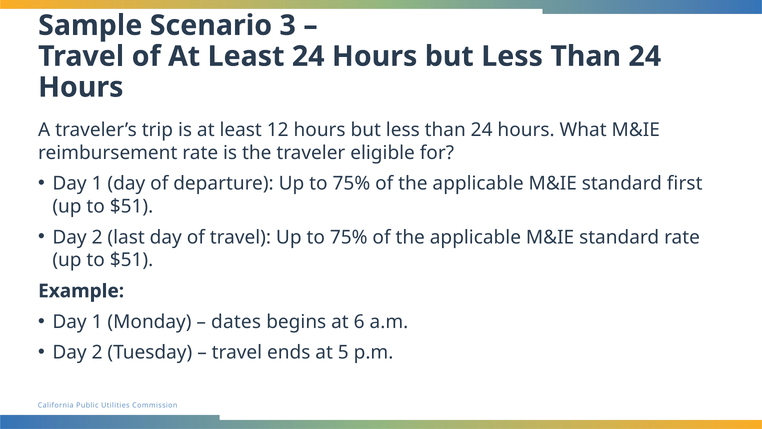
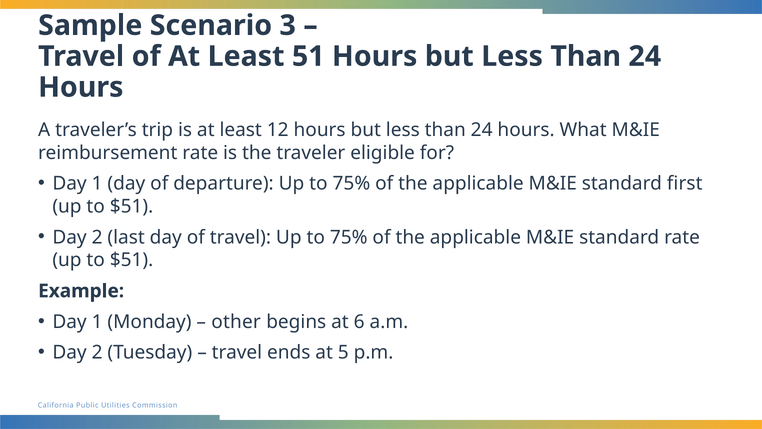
Least 24: 24 -> 51
dates: dates -> other
